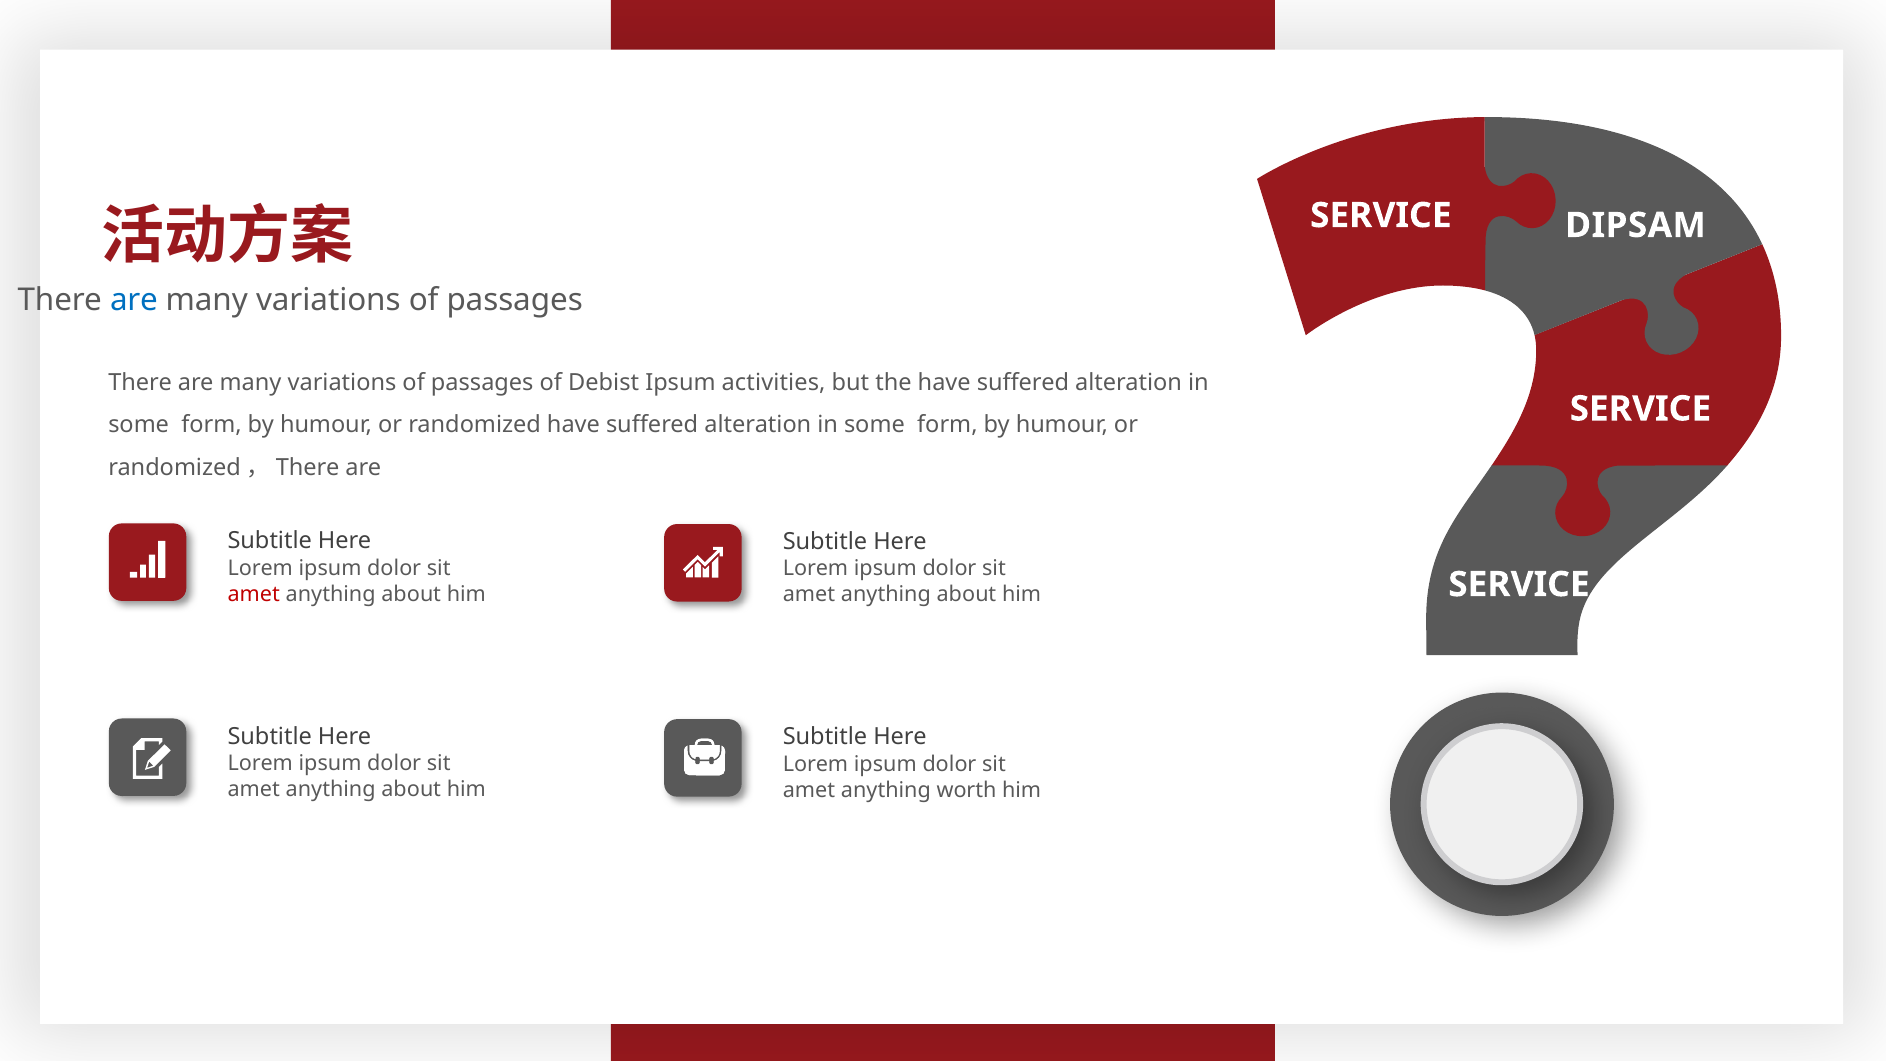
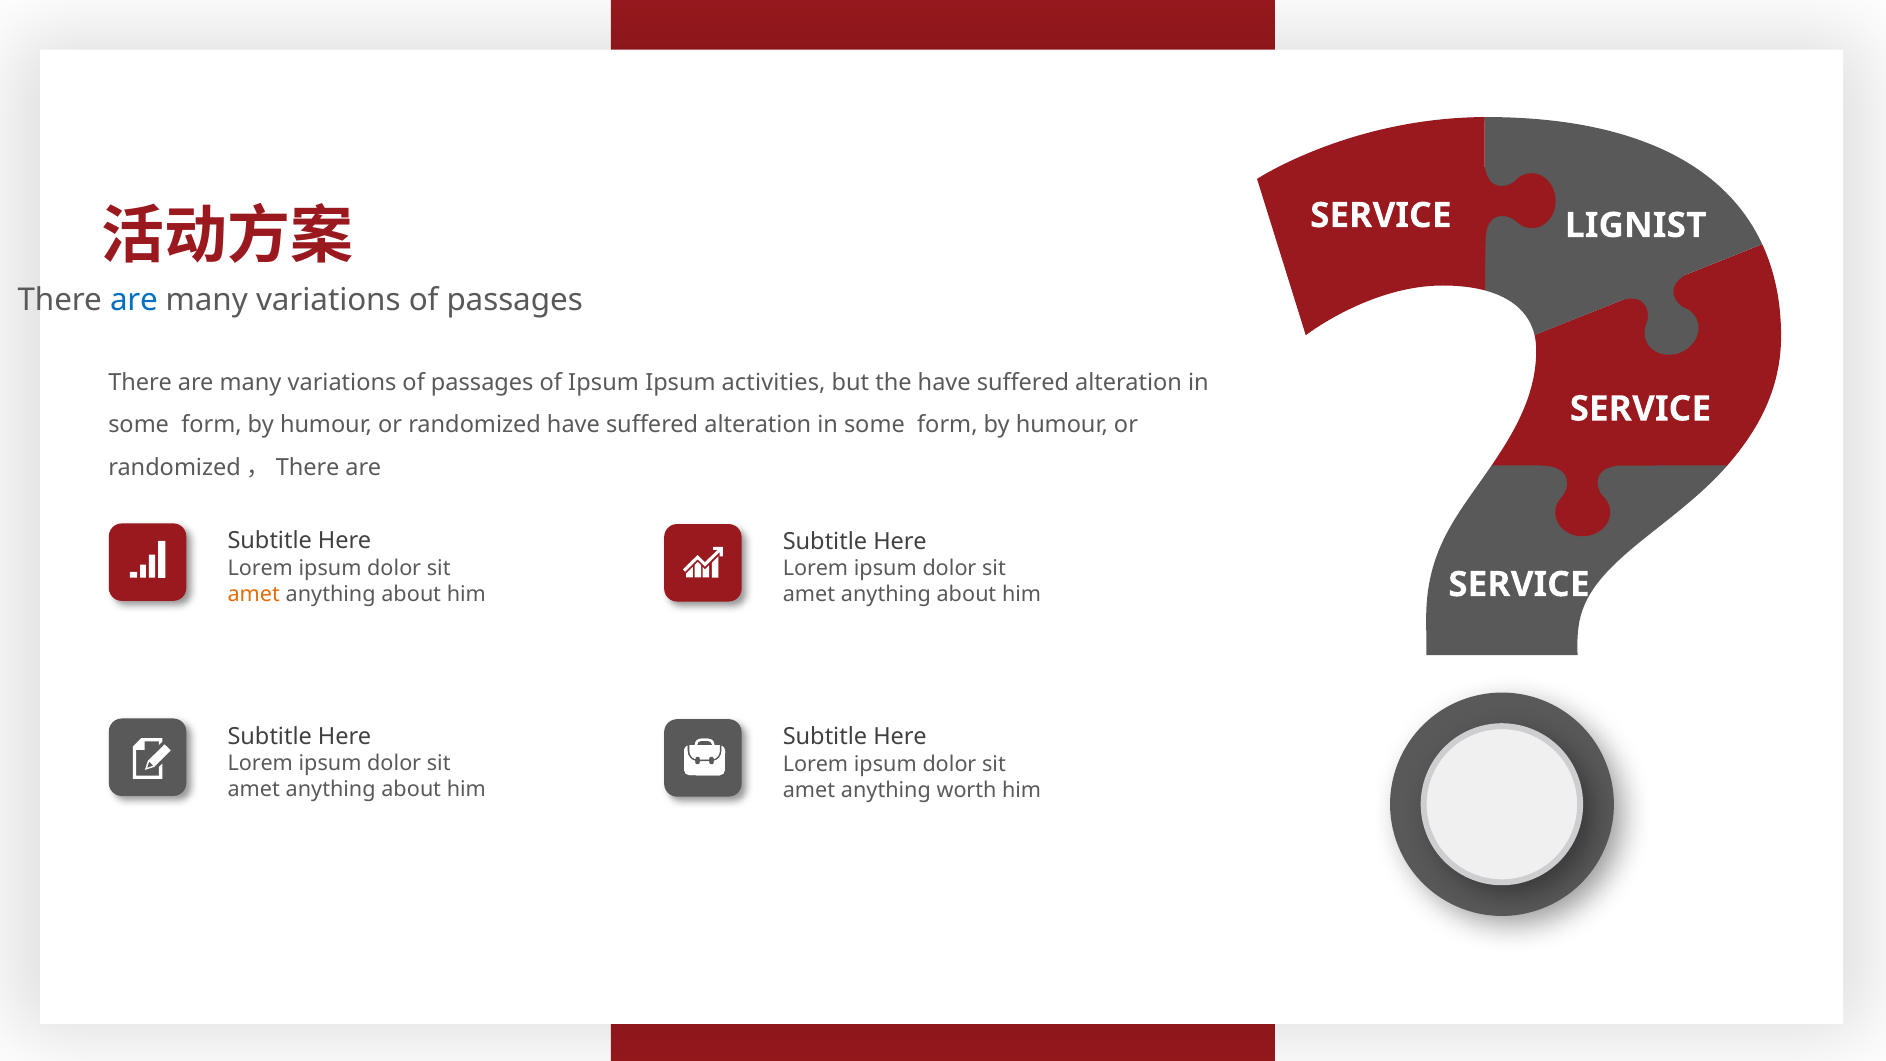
DIPSAM: DIPSAM -> LIGNIST
of Debist: Debist -> Ipsum
amet at (254, 594) colour: red -> orange
